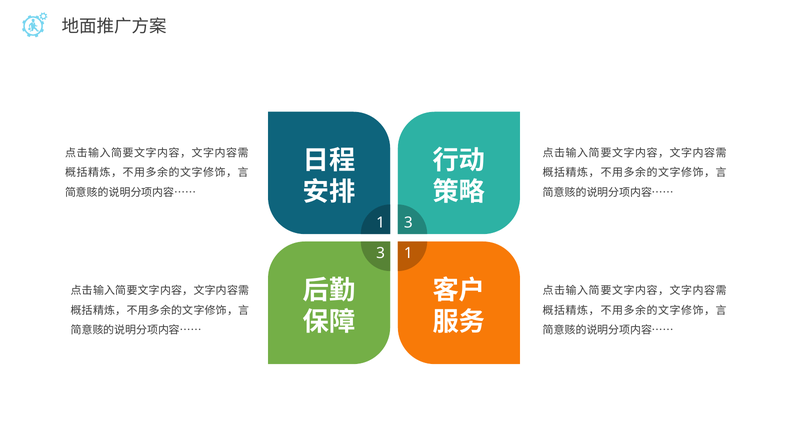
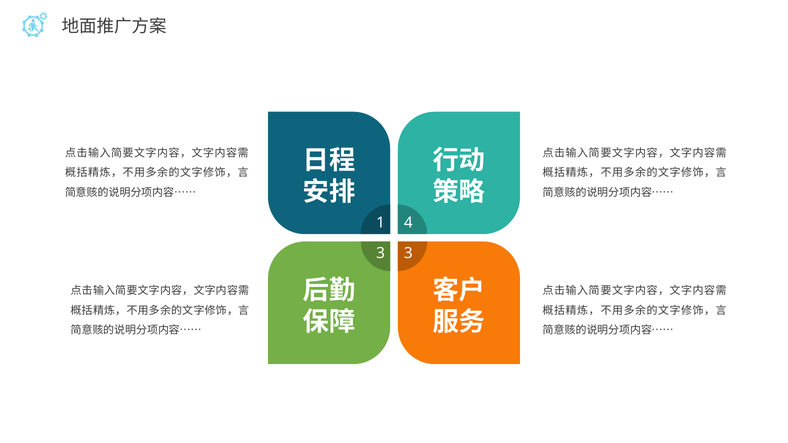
1 3: 3 -> 4
3 1: 1 -> 3
